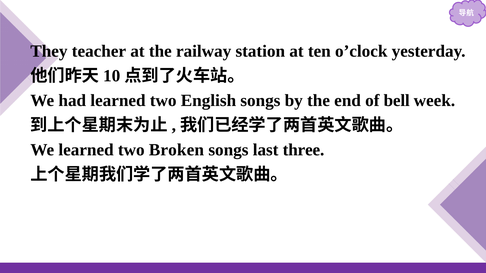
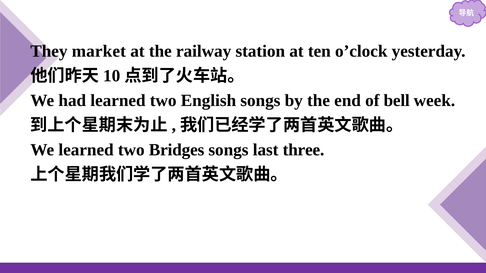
teacher: teacher -> market
Broken: Broken -> Bridges
